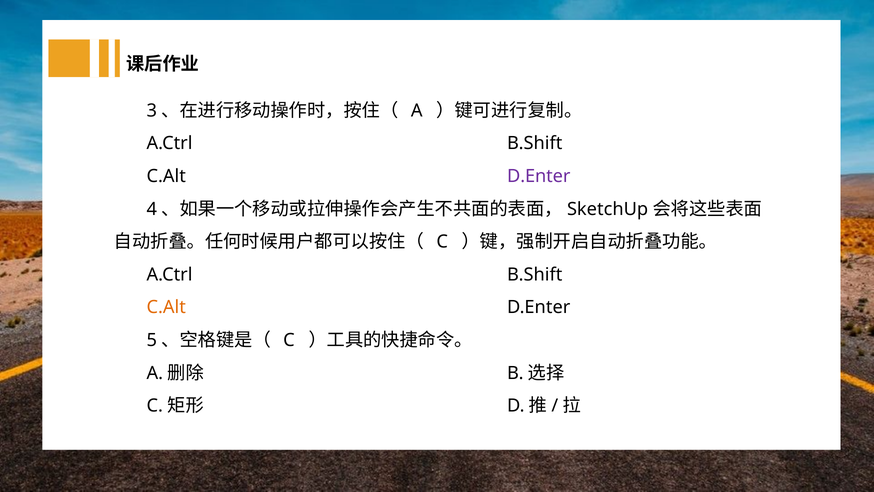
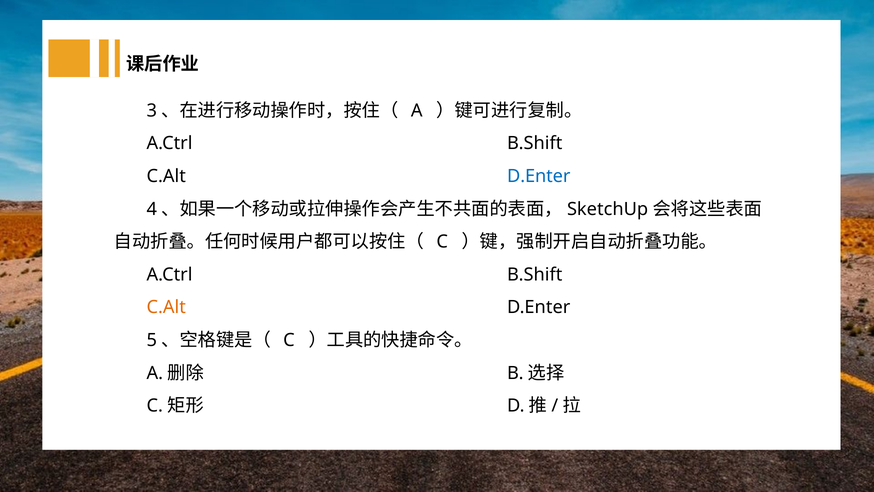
D.Enter at (539, 176) colour: purple -> blue
